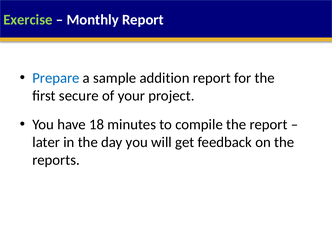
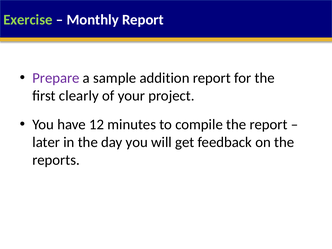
Prepare colour: blue -> purple
secure: secure -> clearly
18: 18 -> 12
